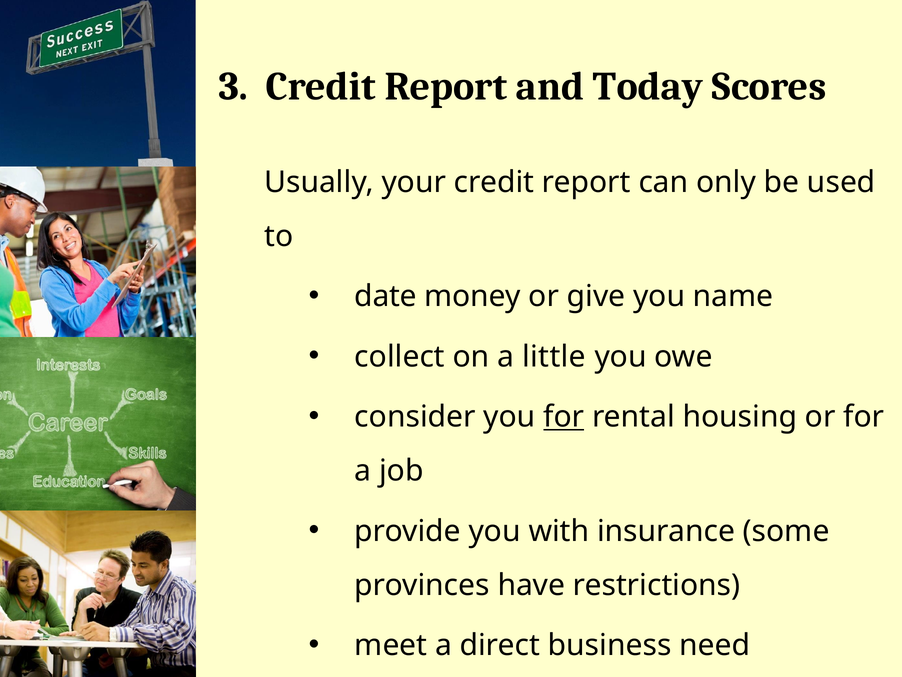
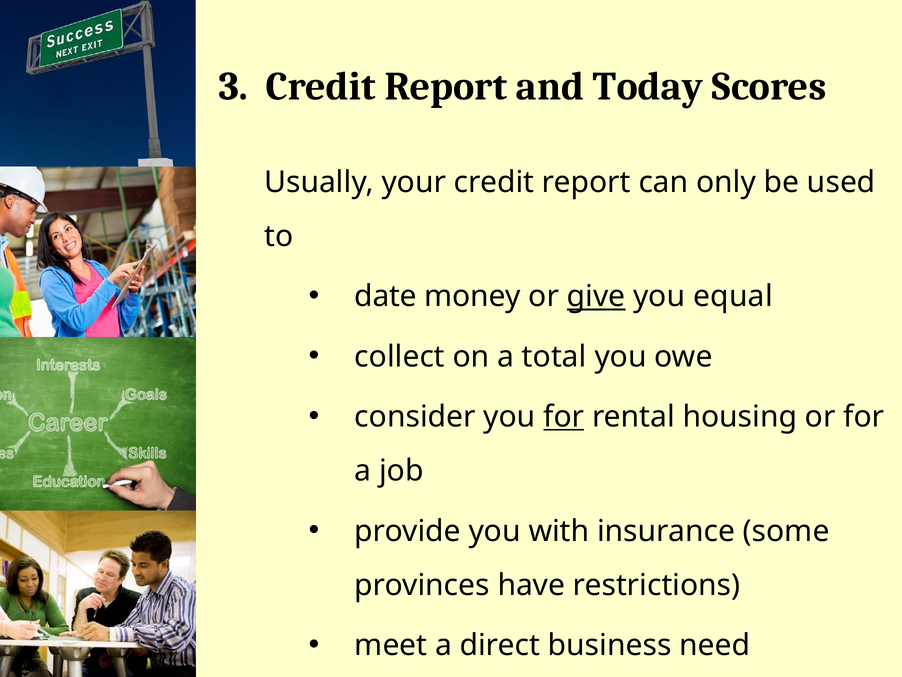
give underline: none -> present
name: name -> equal
little: little -> total
